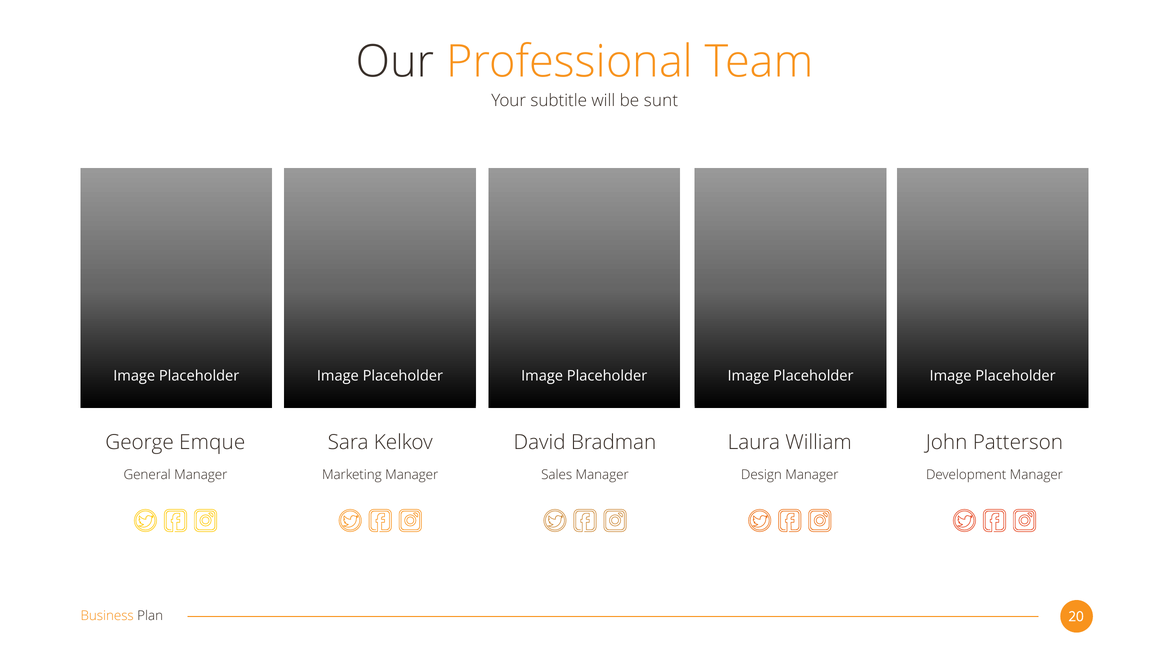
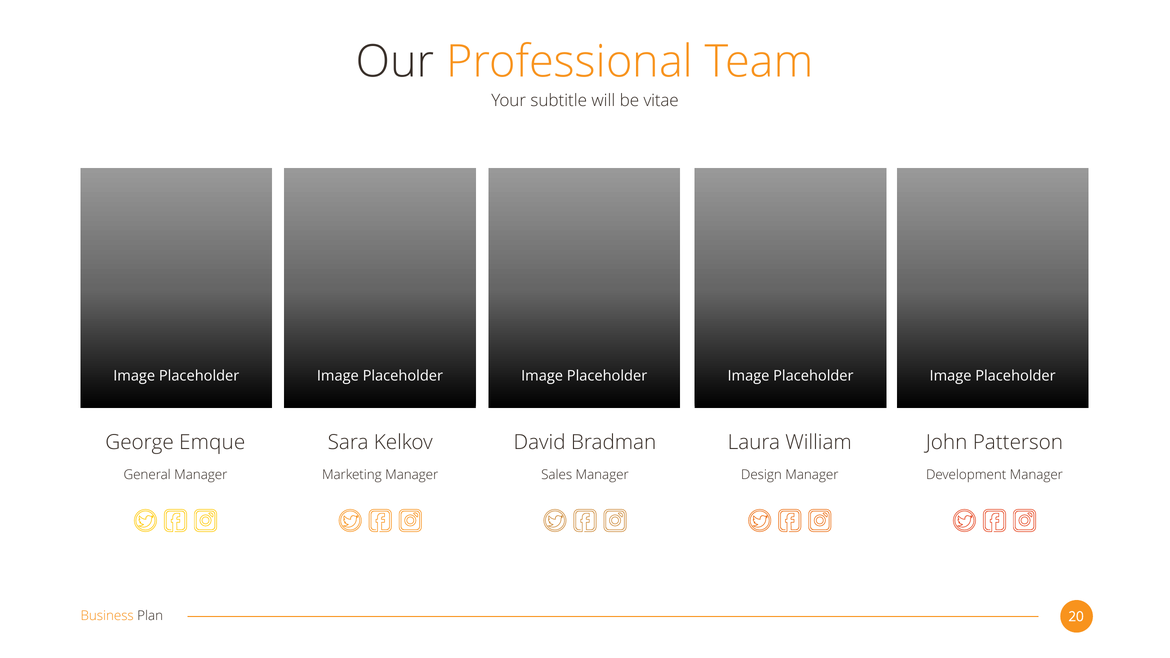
sunt: sunt -> vitae
